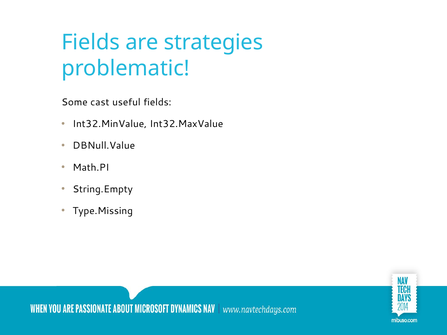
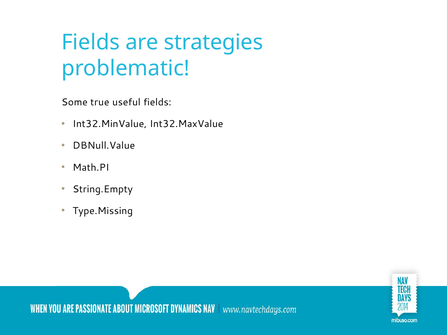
cast: cast -> true
